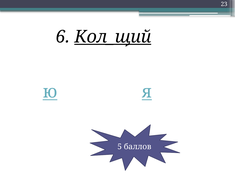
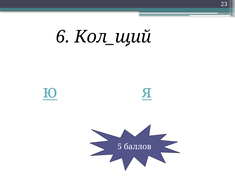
Кол_щий underline: present -> none
